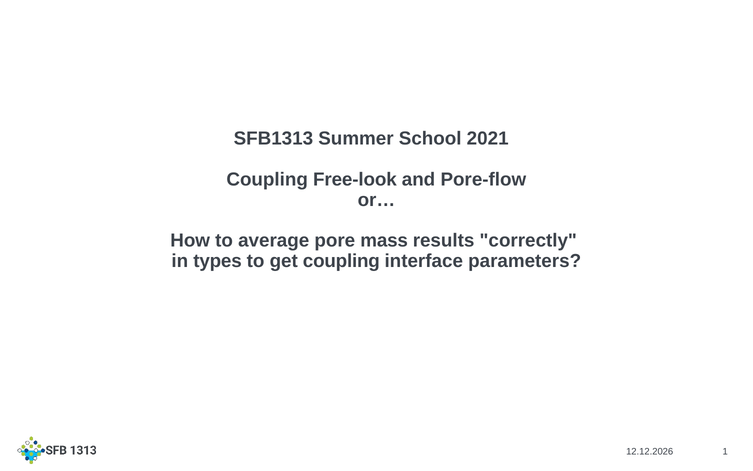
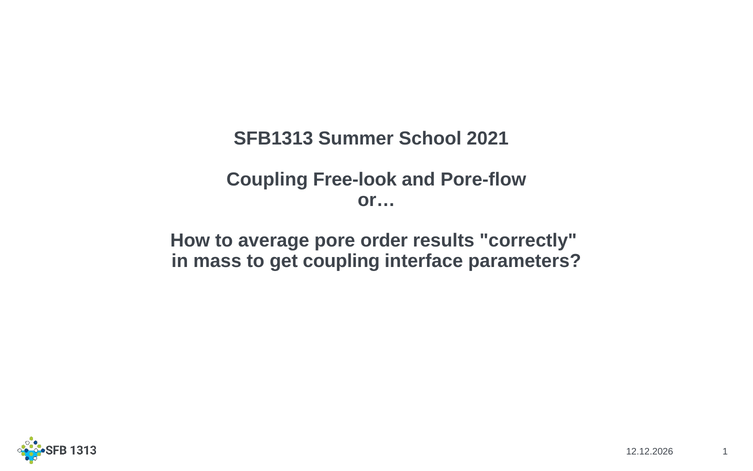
mass: mass -> order
types: types -> mass
